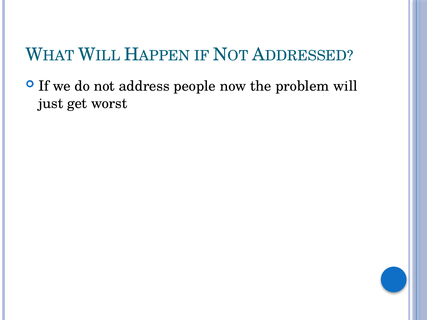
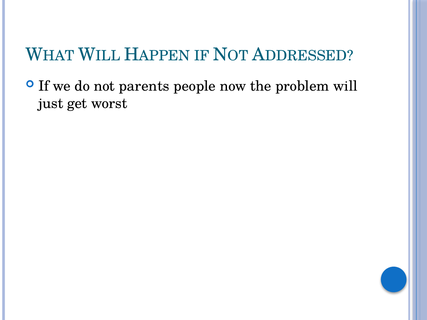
address: address -> parents
